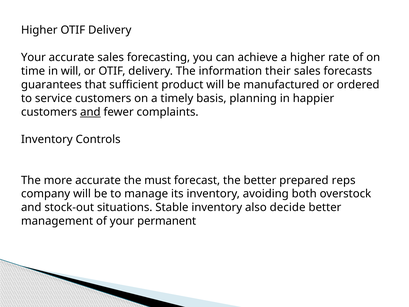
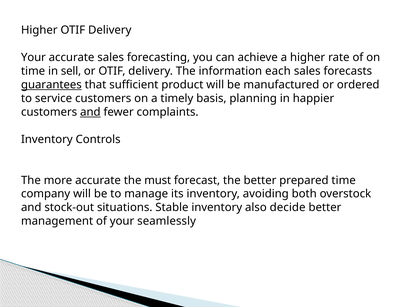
in will: will -> sell
their: their -> each
guarantees underline: none -> present
prepared reps: reps -> time
permanent: permanent -> seamlessly
